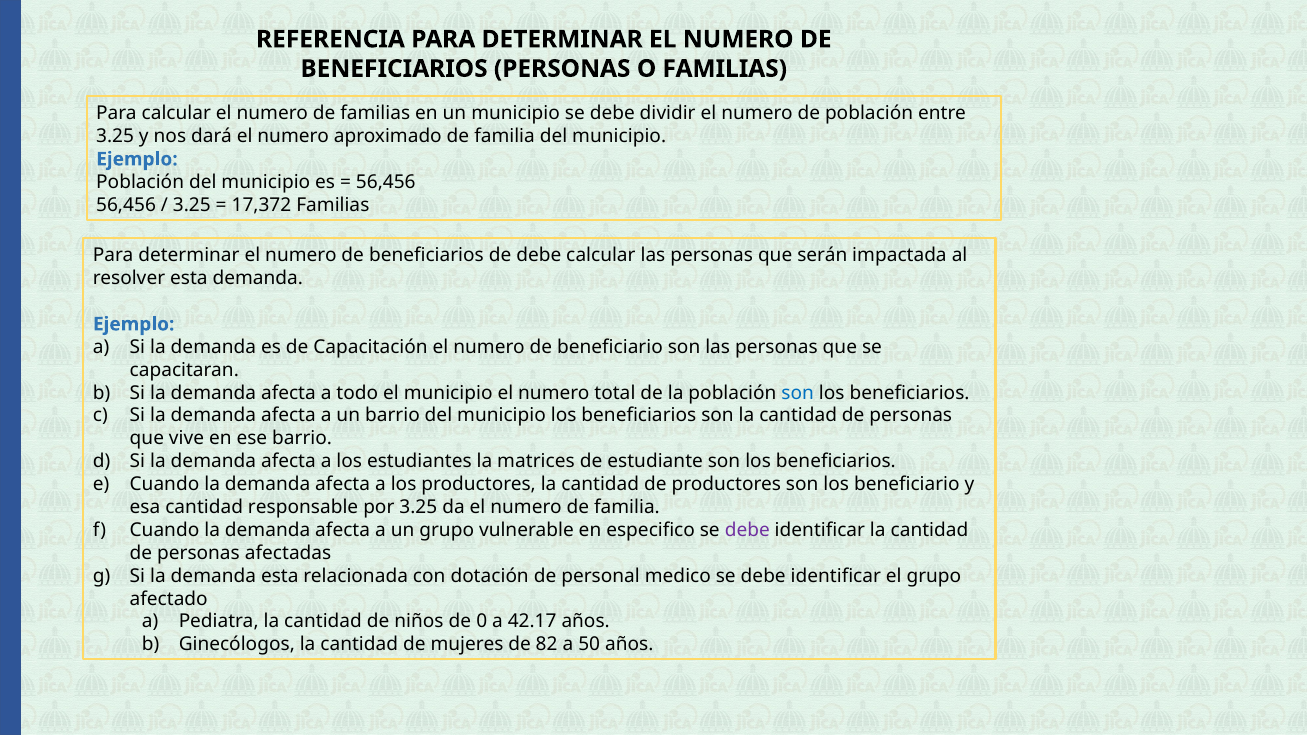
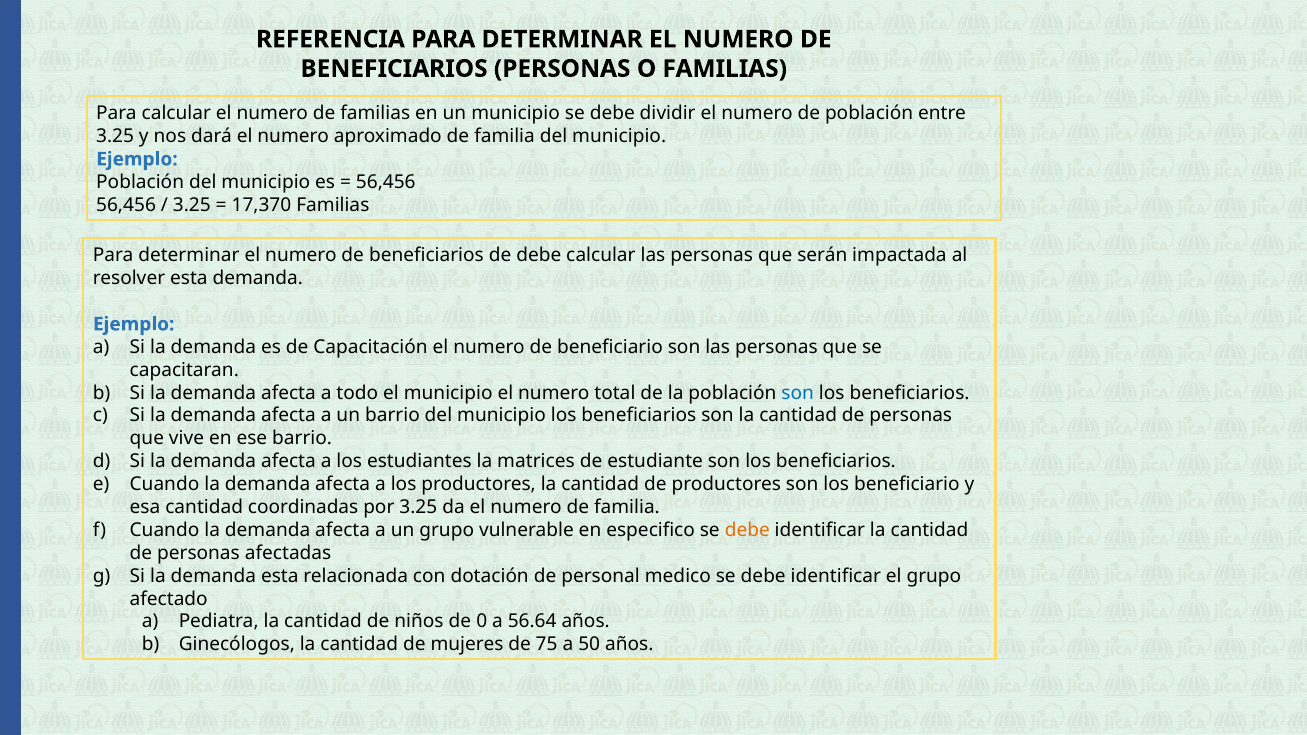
17,372: 17,372 -> 17,370
responsable: responsable -> coordinadas
debe at (747, 530) colour: purple -> orange
42.17: 42.17 -> 56.64
82: 82 -> 75
